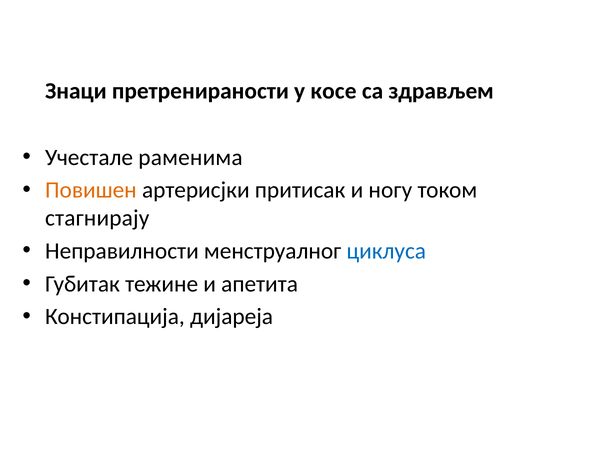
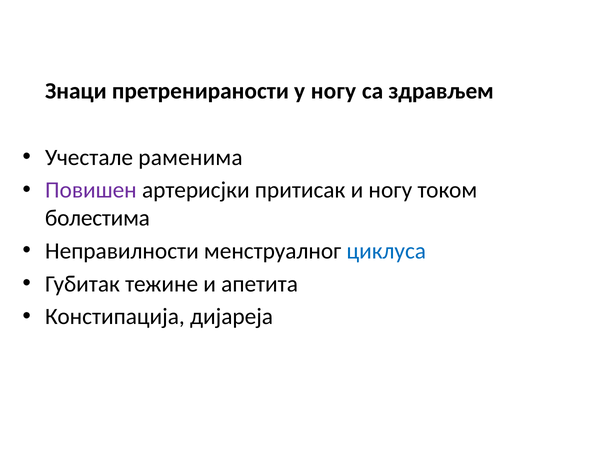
у косе: косе -> ногу
Повишен colour: orange -> purple
стагнирају: стагнирају -> болестима
